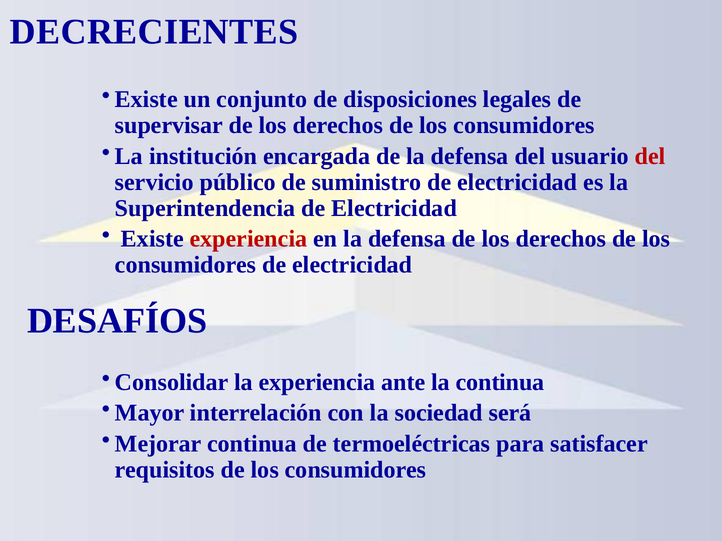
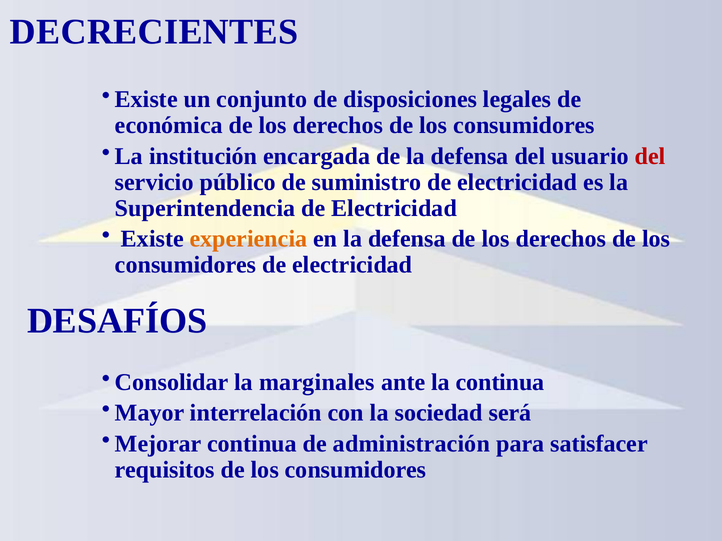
supervisar: supervisar -> económica
experiencia at (248, 239) colour: red -> orange
la experiencia: experiencia -> marginales
termoeléctricas: termoeléctricas -> administración
